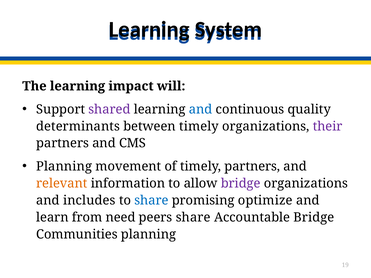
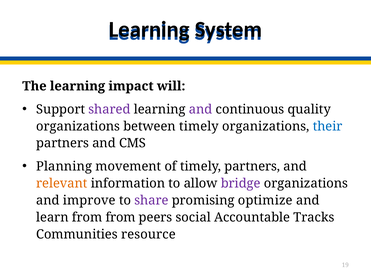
and at (201, 109) colour: blue -> purple
determinants at (78, 126): determinants -> organizations
their colour: purple -> blue
includes: includes -> improve
share at (151, 200) colour: blue -> purple
from need: need -> from
peers share: share -> social
Accountable Bridge: Bridge -> Tracks
Communities planning: planning -> resource
